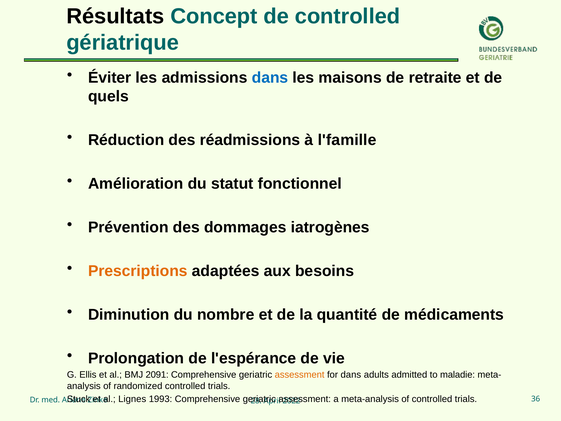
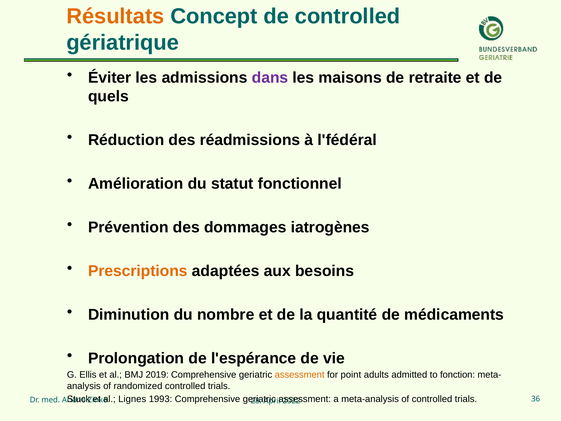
Résultats colour: black -> orange
dans at (270, 78) colour: blue -> purple
l'famille: l'famille -> l'fédéral
2091: 2091 -> 2019
for dans: dans -> point
maladie: maladie -> fonction
